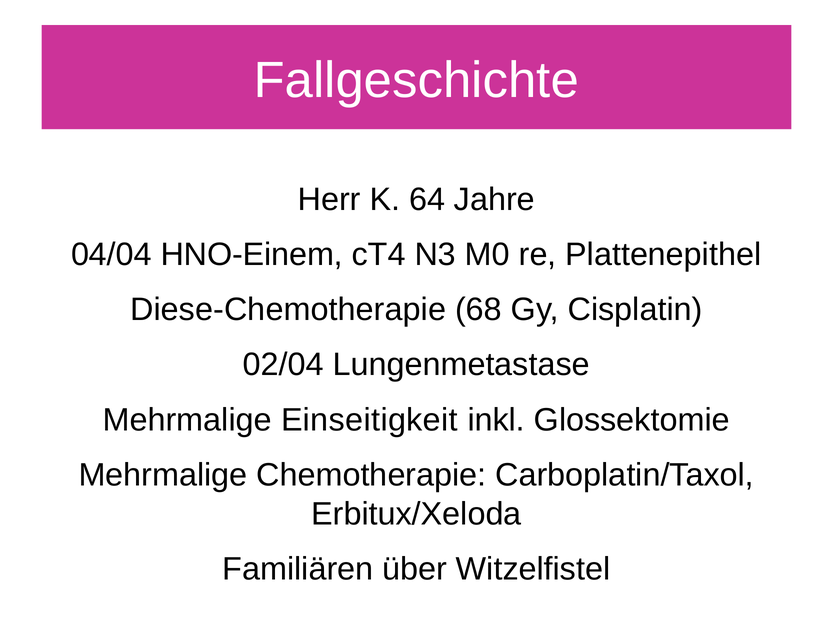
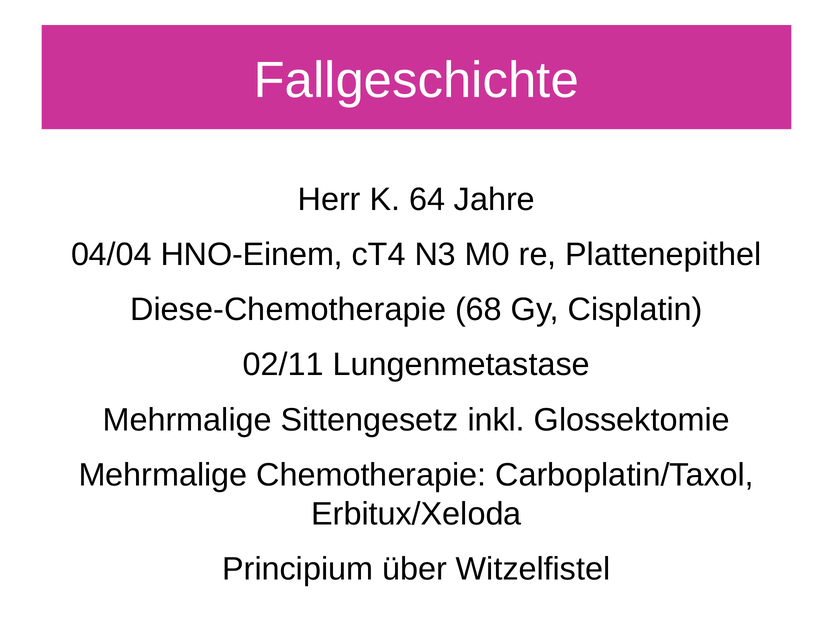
02/04: 02/04 -> 02/11
Einseitigkeit: Einseitigkeit -> Sittengesetz
Familiären: Familiären -> Principium
